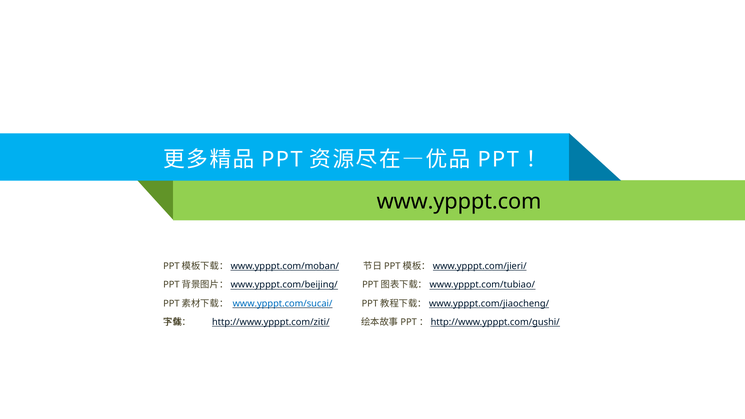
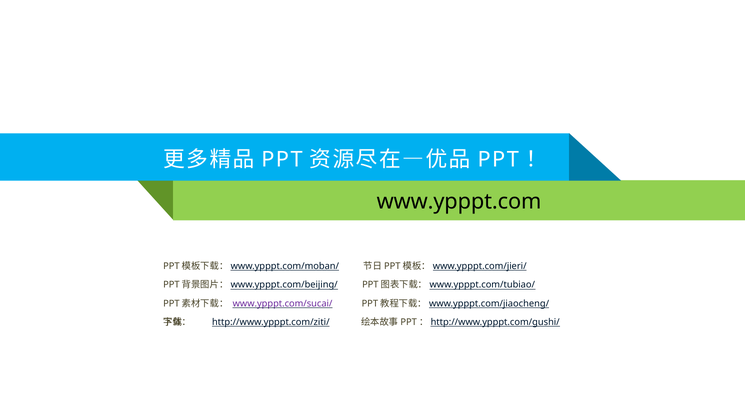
www.ypppt.com/sucai/ colour: blue -> purple
